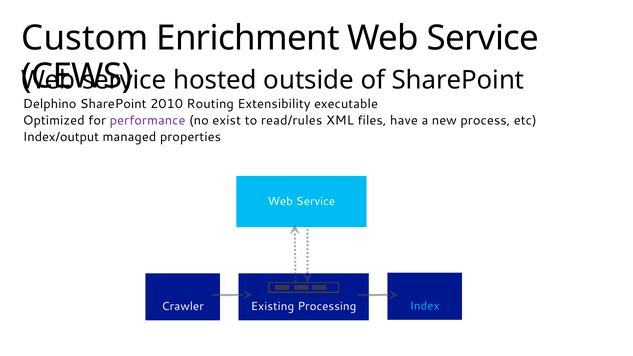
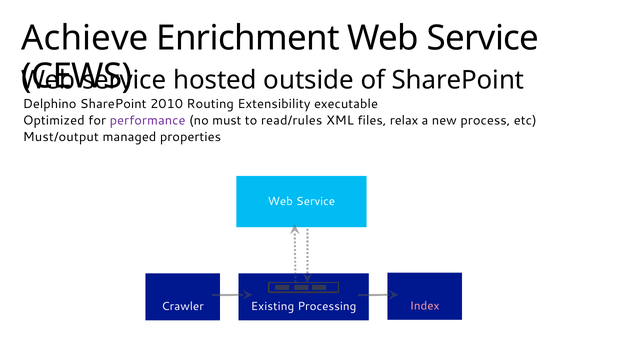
Custom: Custom -> Achieve
exist: exist -> must
have: have -> relax
Index/output: Index/output -> Must/output
Index colour: light blue -> pink
